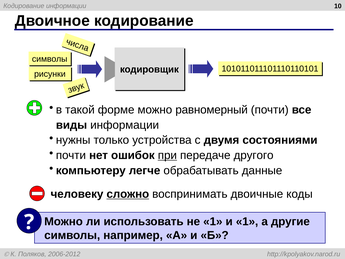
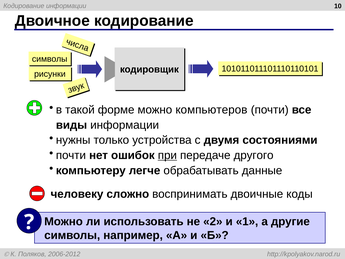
равномерный: равномерный -> компьютеров
сложно underline: present -> none
не 1: 1 -> 2
